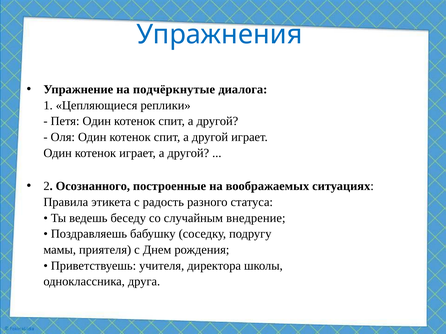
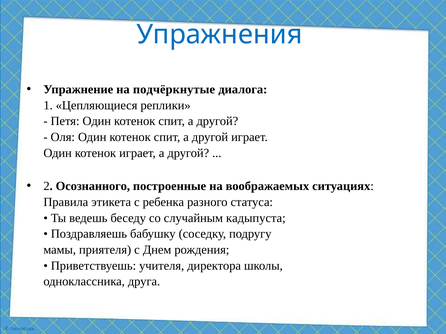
радость: радость -> ребенка
внедрение: внедрение -> кадыпуста
